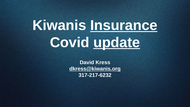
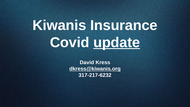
Insurance underline: present -> none
